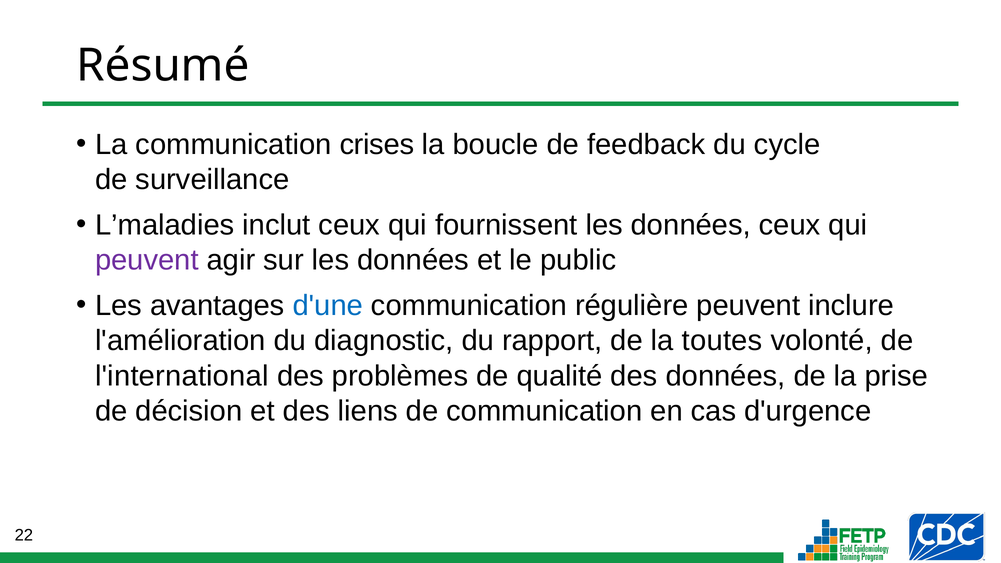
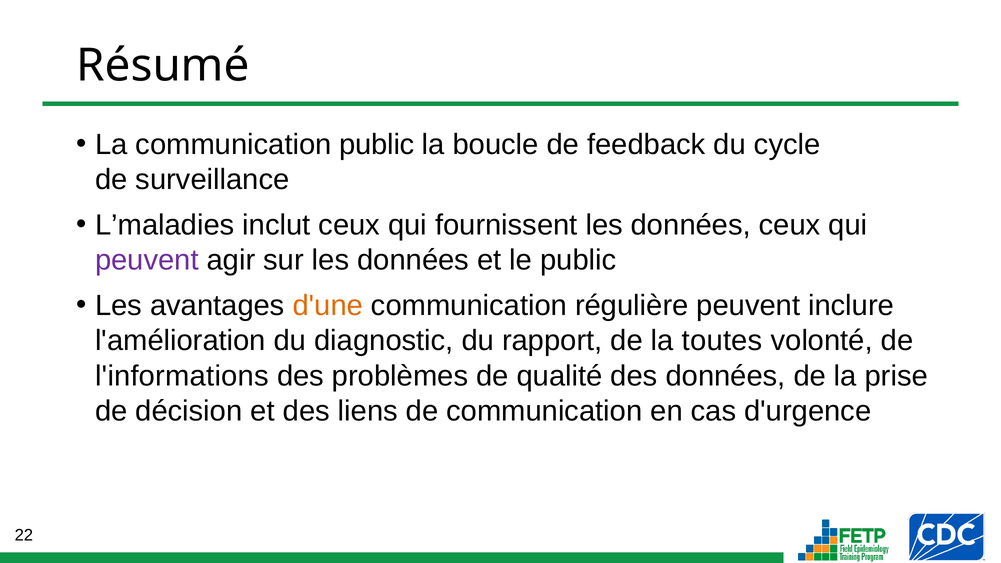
communication crises: crises -> public
d'une colour: blue -> orange
l'international: l'international -> l'informations
